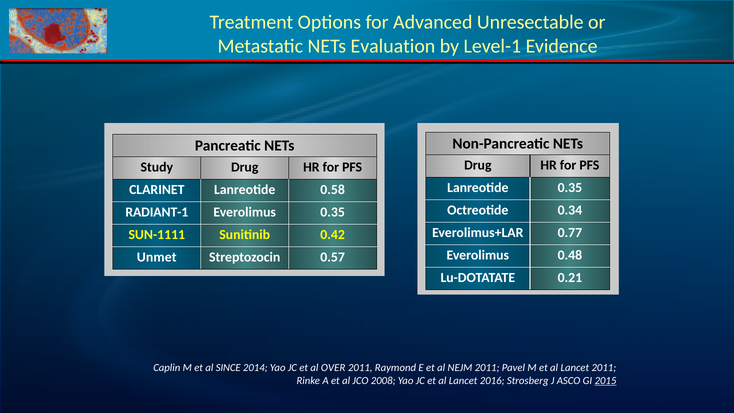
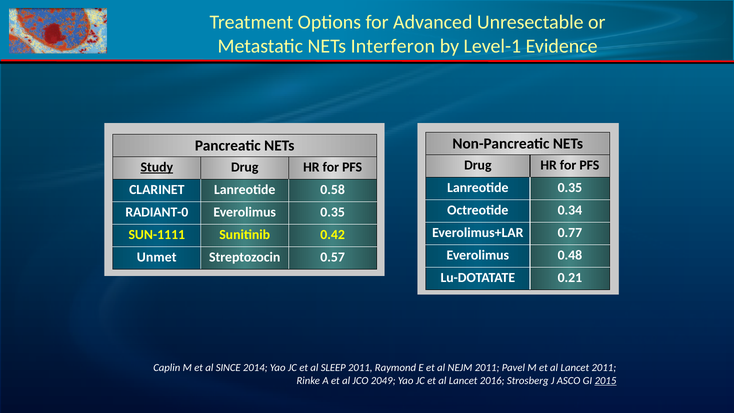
Evaluation: Evaluation -> Interferon
Study underline: none -> present
RADIANT-1: RADIANT-1 -> RADIANT-0
OVER: OVER -> SLEEP
2008: 2008 -> 2049
